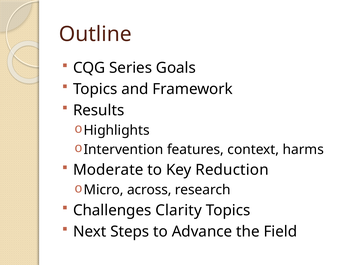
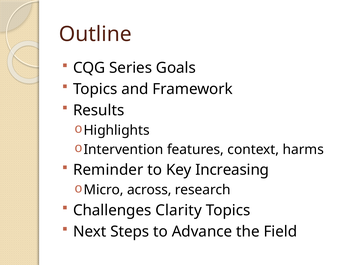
Moderate: Moderate -> Reminder
Reduction: Reduction -> Increasing
